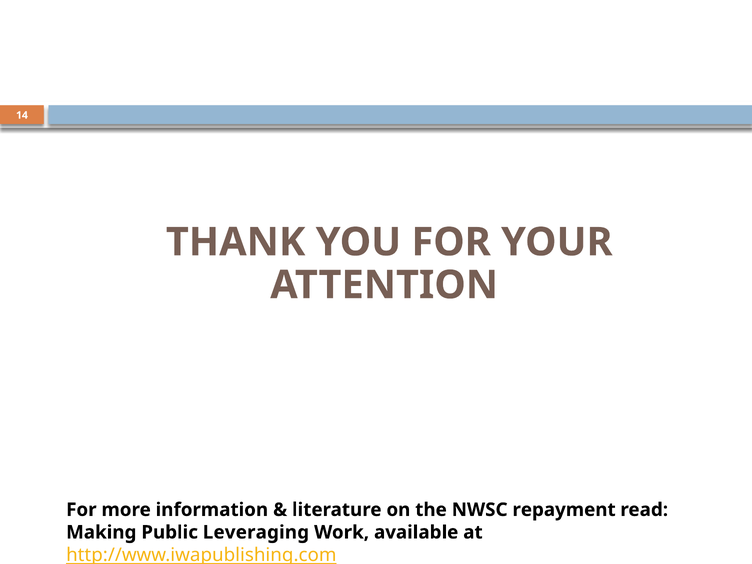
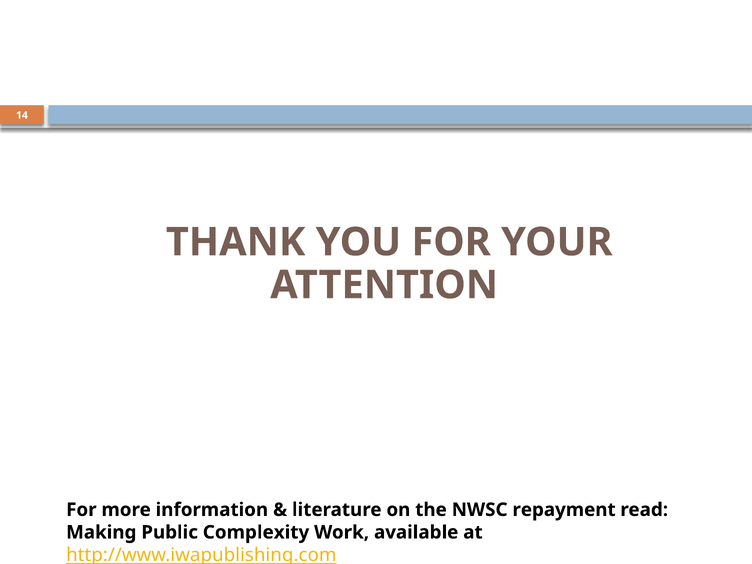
Leveraging: Leveraging -> Complexity
